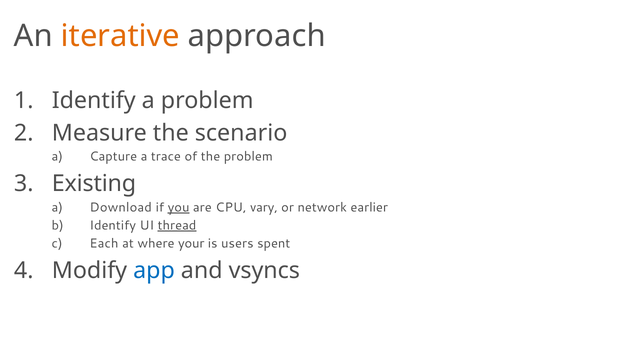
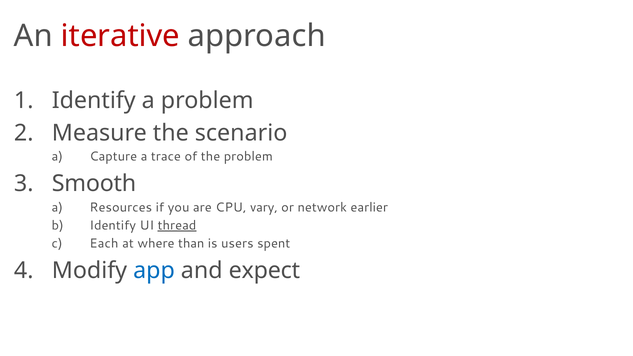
iterative colour: orange -> red
Existing: Existing -> Smooth
Download: Download -> Resources
you underline: present -> none
your: your -> than
vsyncs: vsyncs -> expect
